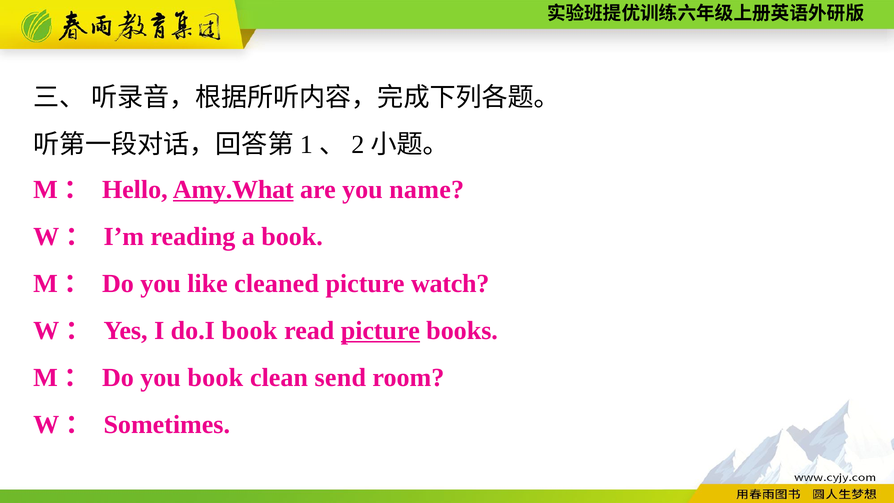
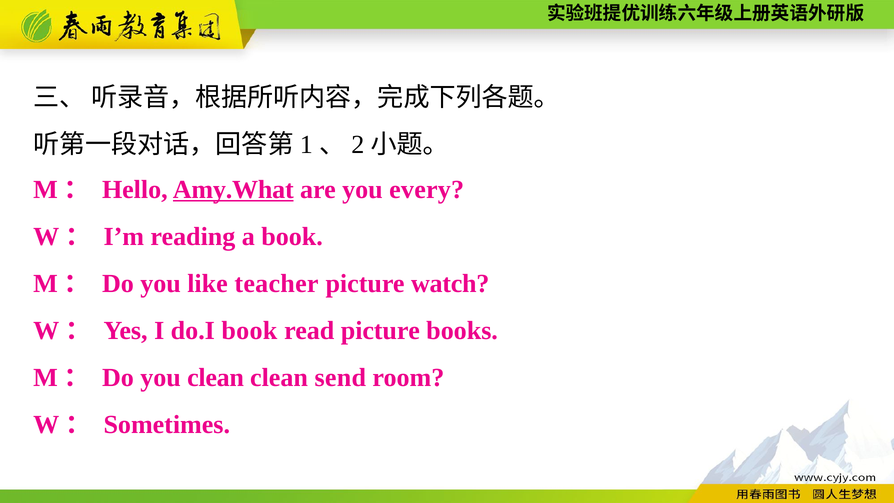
name: name -> every
cleaned: cleaned -> teacher
picture at (380, 331) underline: present -> none
you book: book -> clean
